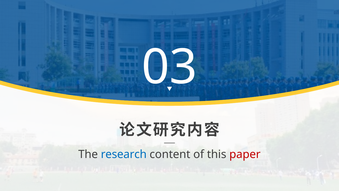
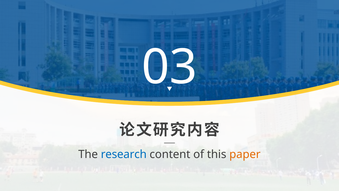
paper colour: red -> orange
